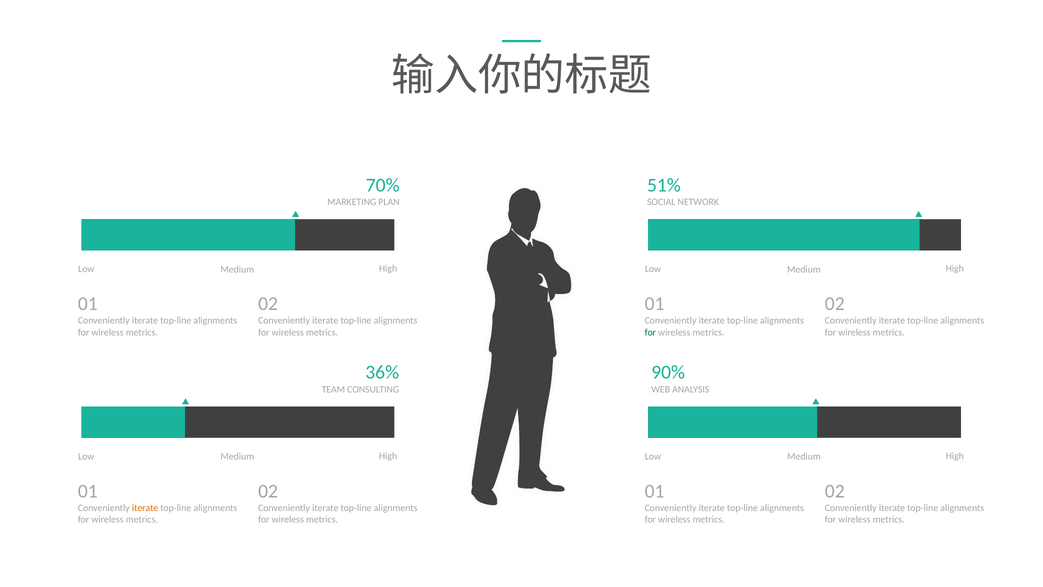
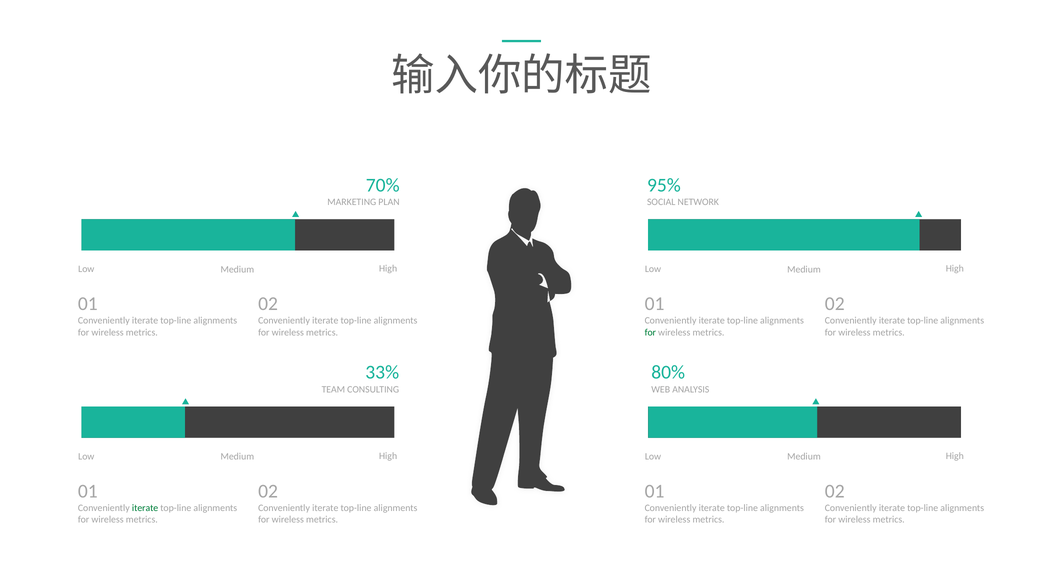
51%: 51% -> 95%
36%: 36% -> 33%
90%: 90% -> 80%
iterate at (145, 508) colour: orange -> green
